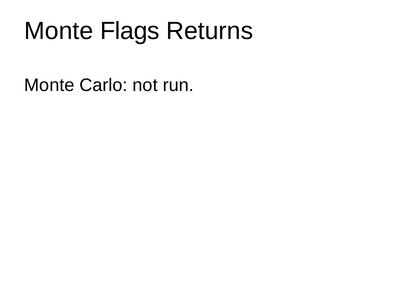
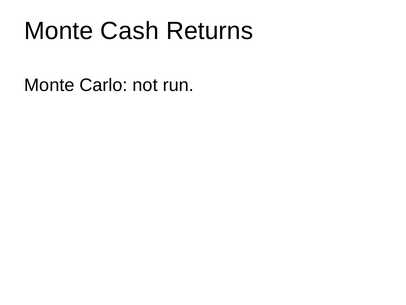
Flags: Flags -> Cash
